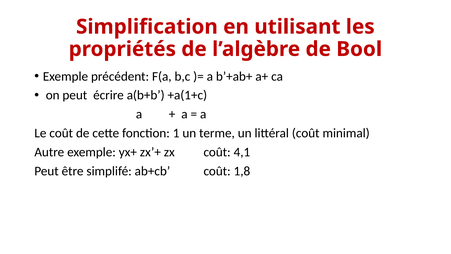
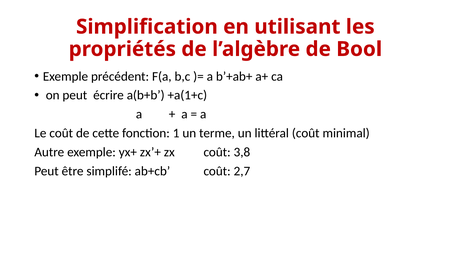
4,1: 4,1 -> 3,8
1,8: 1,8 -> 2,7
